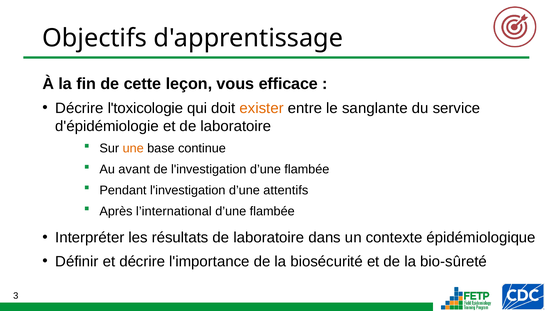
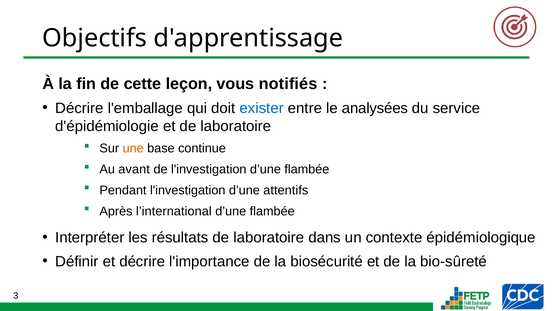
efficace: efficace -> notifiés
l'toxicologie: l'toxicologie -> l'emballage
exister colour: orange -> blue
sanglante: sanglante -> analysées
